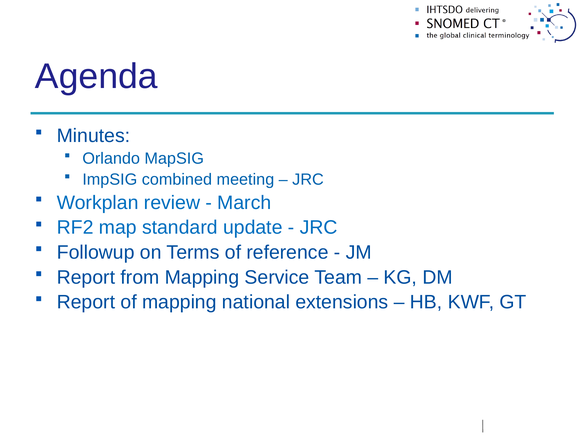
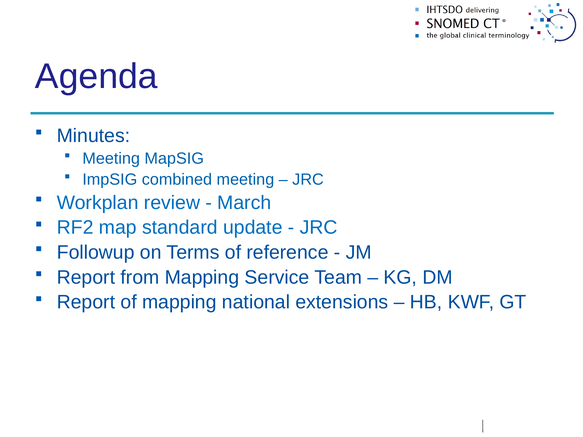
Orlando at (111, 158): Orlando -> Meeting
